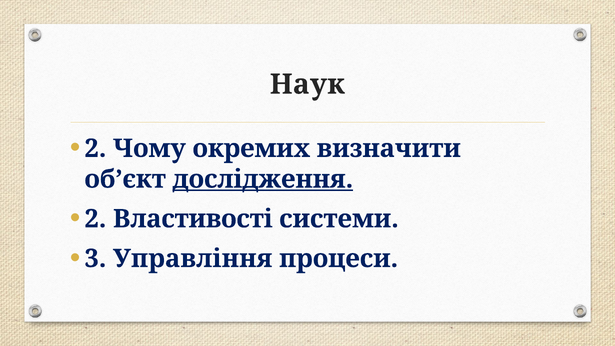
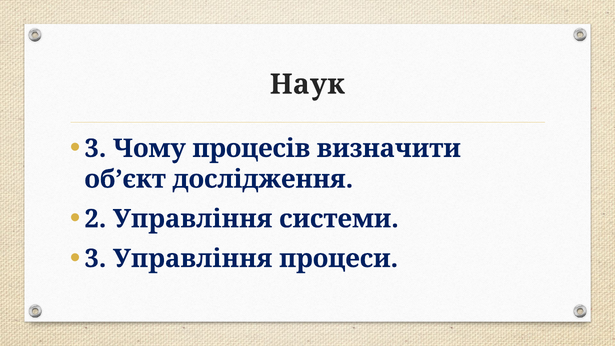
2 at (95, 148): 2 -> 3
окремих: окремих -> процесів
дослідження underline: present -> none
2 Властивості: Властивості -> Управління
